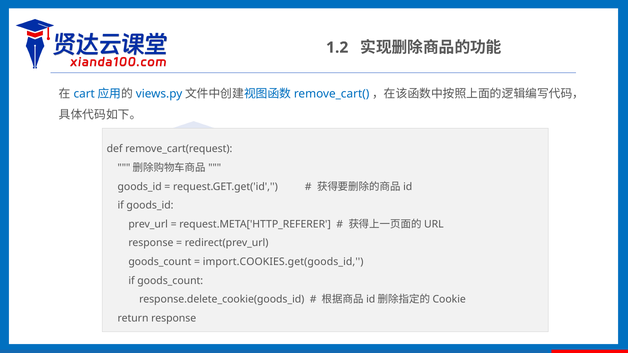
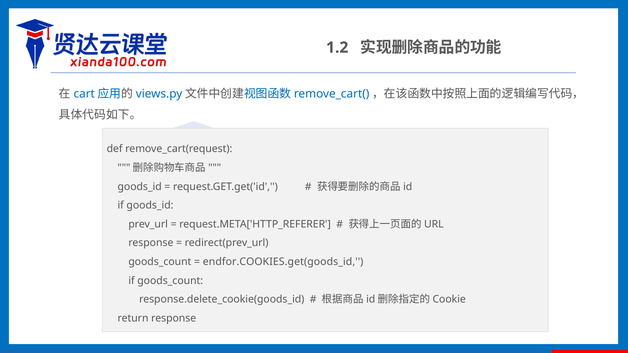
import.COOKIES.get(goods_id: import.COOKIES.get(goods_id -> endfor.COOKIES.get(goods_id
